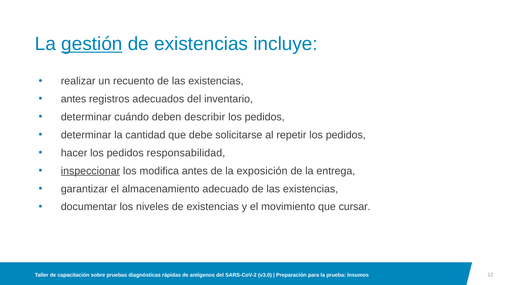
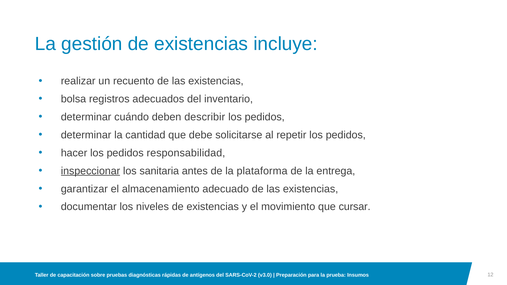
gestión underline: present -> none
antes at (74, 99): antes -> bolsa
modifica: modifica -> sanitaria
exposición: exposición -> plataforma
